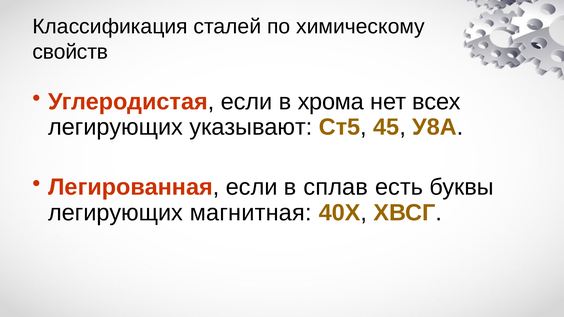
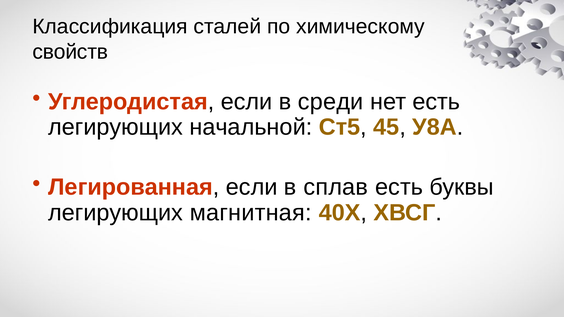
хрома: хрома -> среди
нет всех: всех -> есть
указывают: указывают -> начальной
